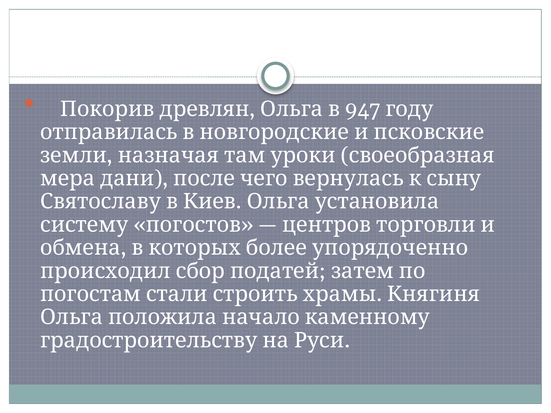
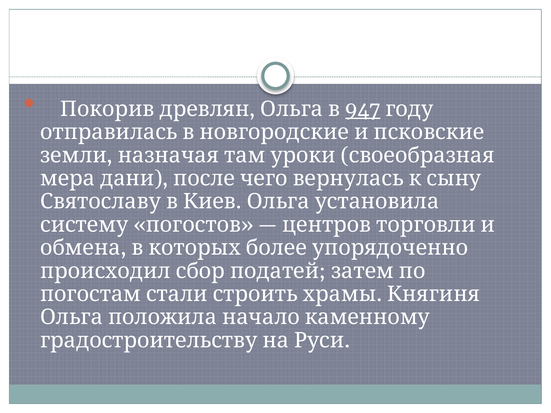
947 underline: none -> present
